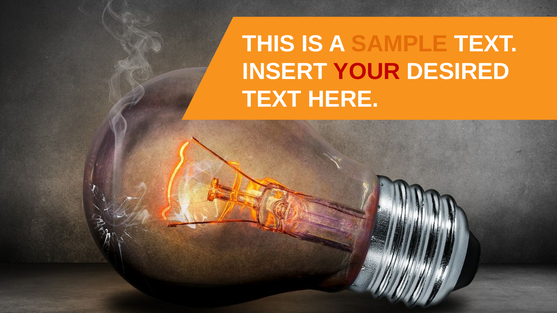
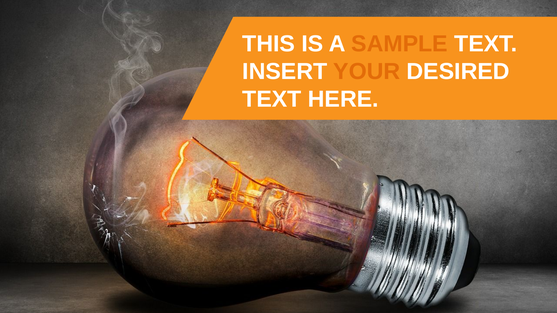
YOUR colour: red -> orange
